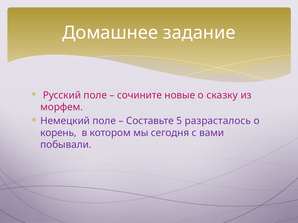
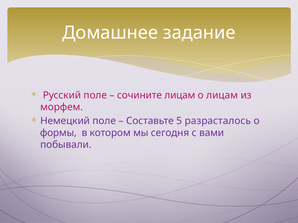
сочините новые: новые -> лицам
о сказку: сказку -> лицам
корень: корень -> формы
